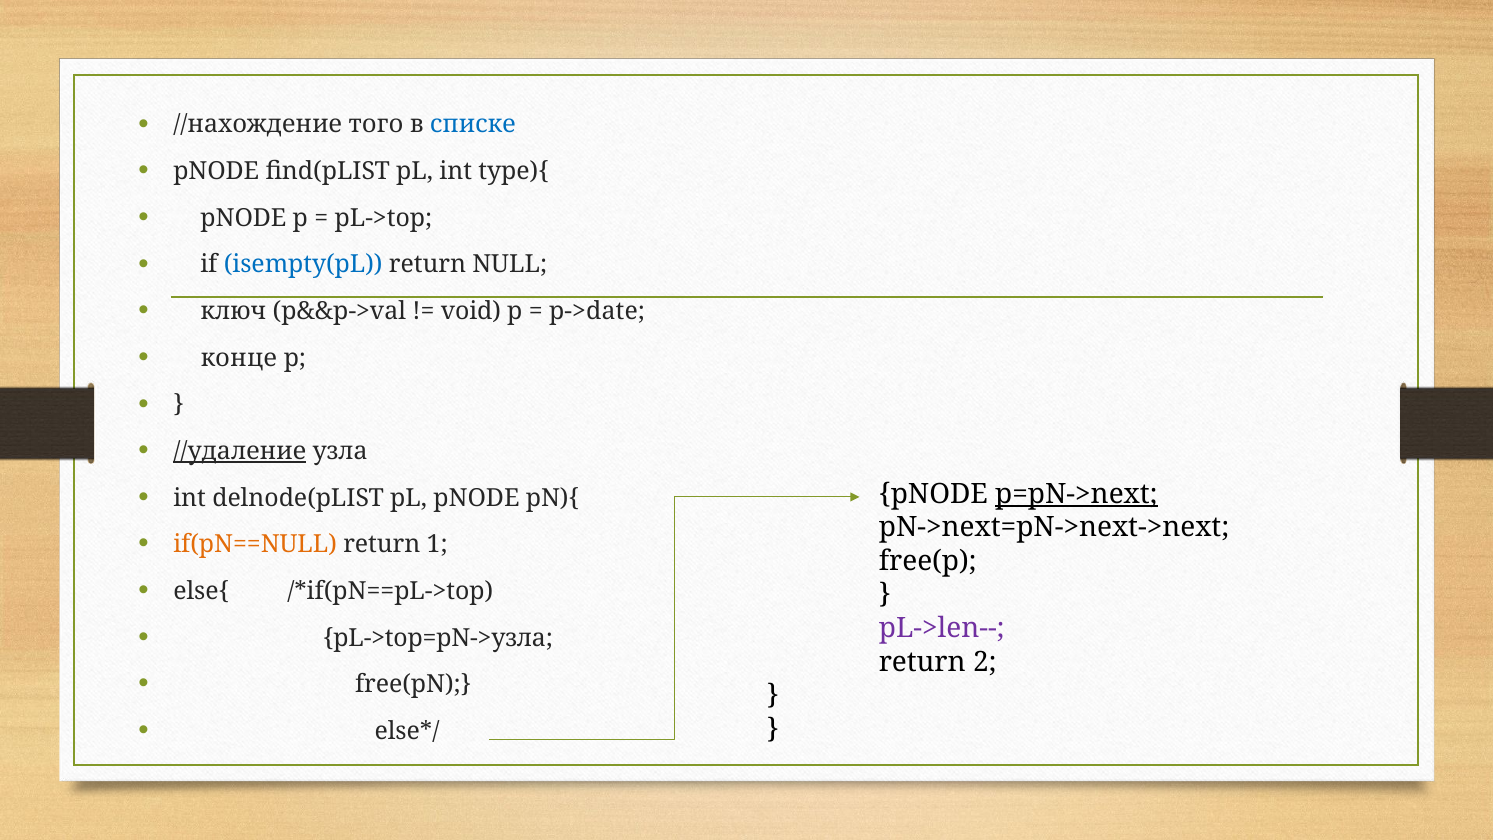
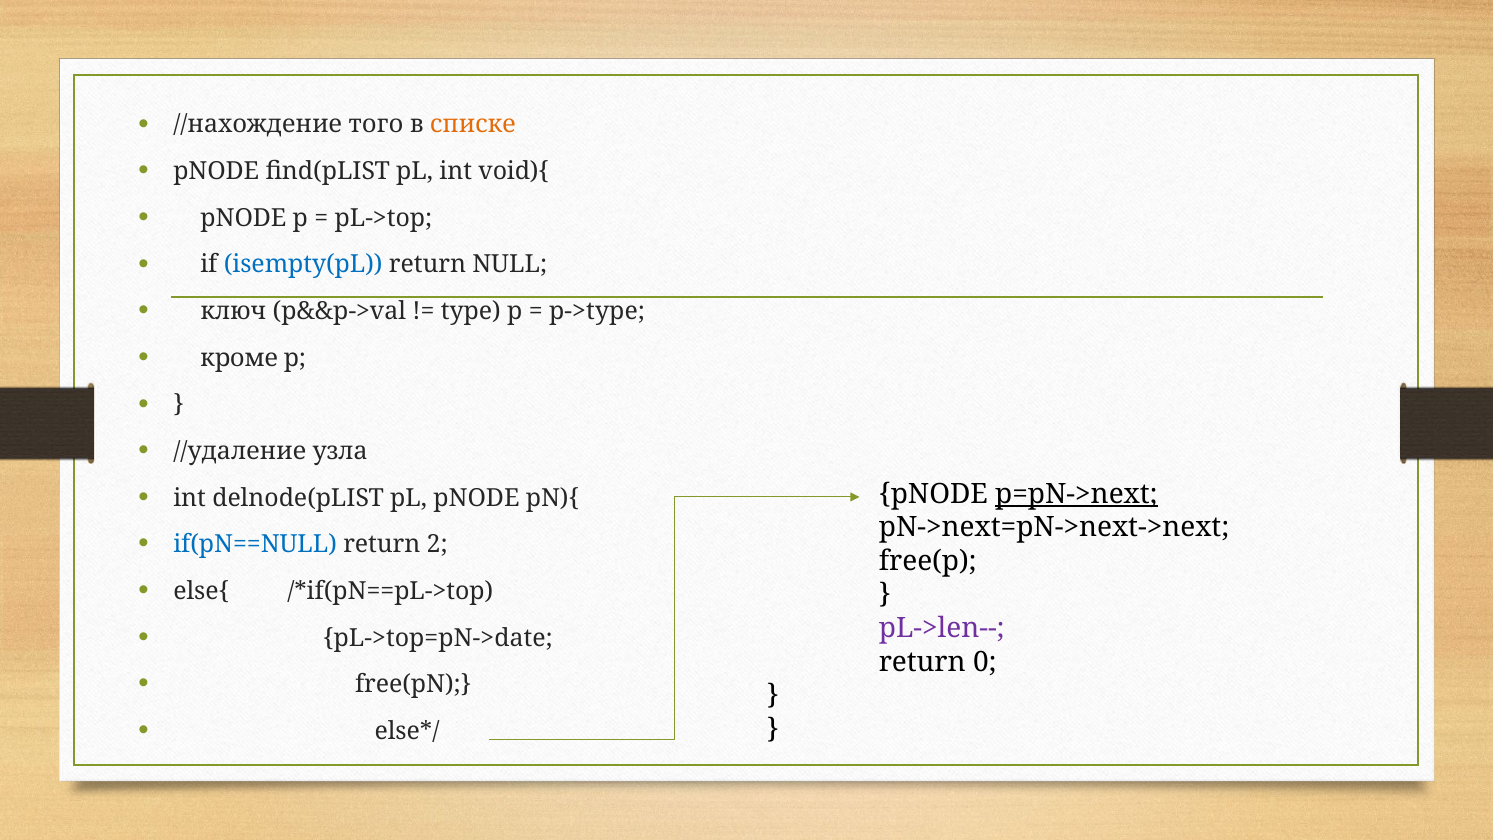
списке colour: blue -> orange
type){: type){ -> void){
void: void -> type
p->date: p->date -> p->type
конце: конце -> кроме
//удаление underline: present -> none
if(pN==NULL colour: orange -> blue
1: 1 -> 2
pL->top=pN->узла: pL->top=pN->узла -> pL->top=pN->date
2: 2 -> 0
